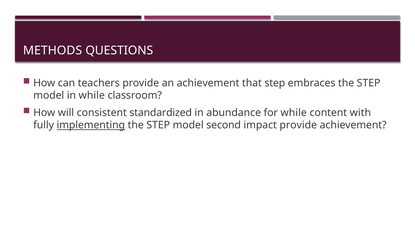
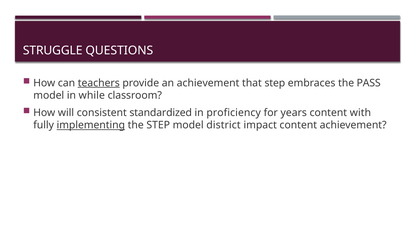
METHODS: METHODS -> STRUGGLE
teachers underline: none -> present
embraces the STEP: STEP -> PASS
abundance: abundance -> proficiency
for while: while -> years
second: second -> district
impact provide: provide -> content
